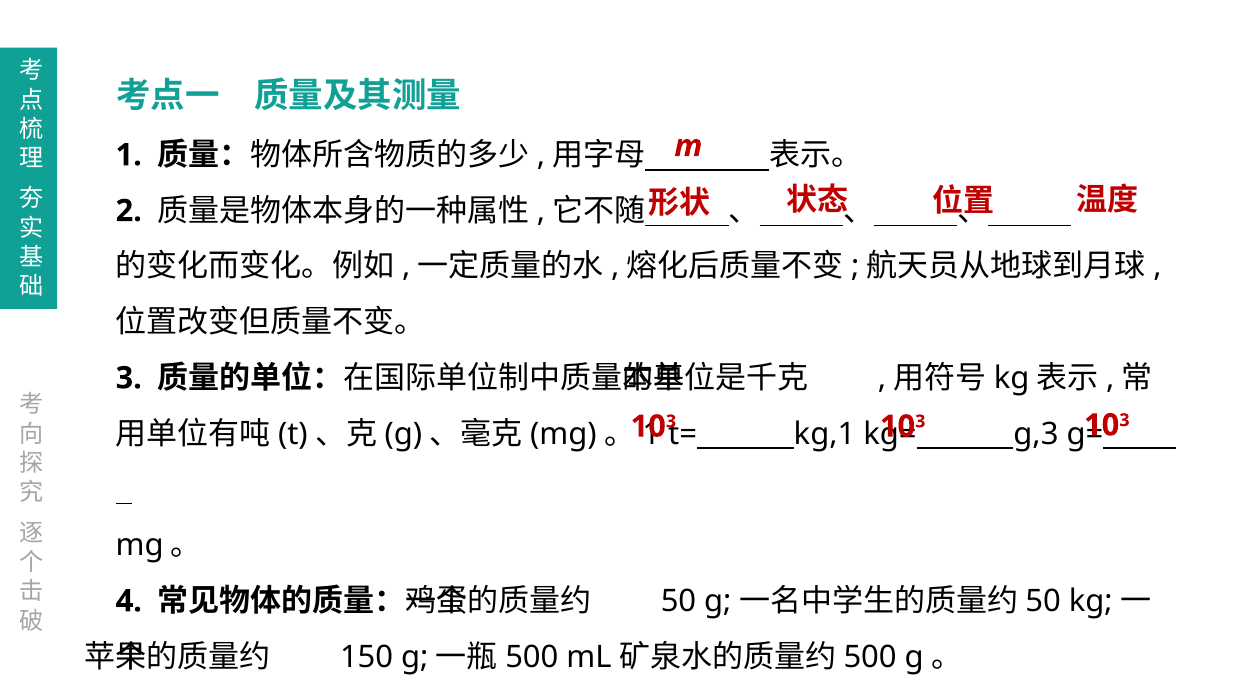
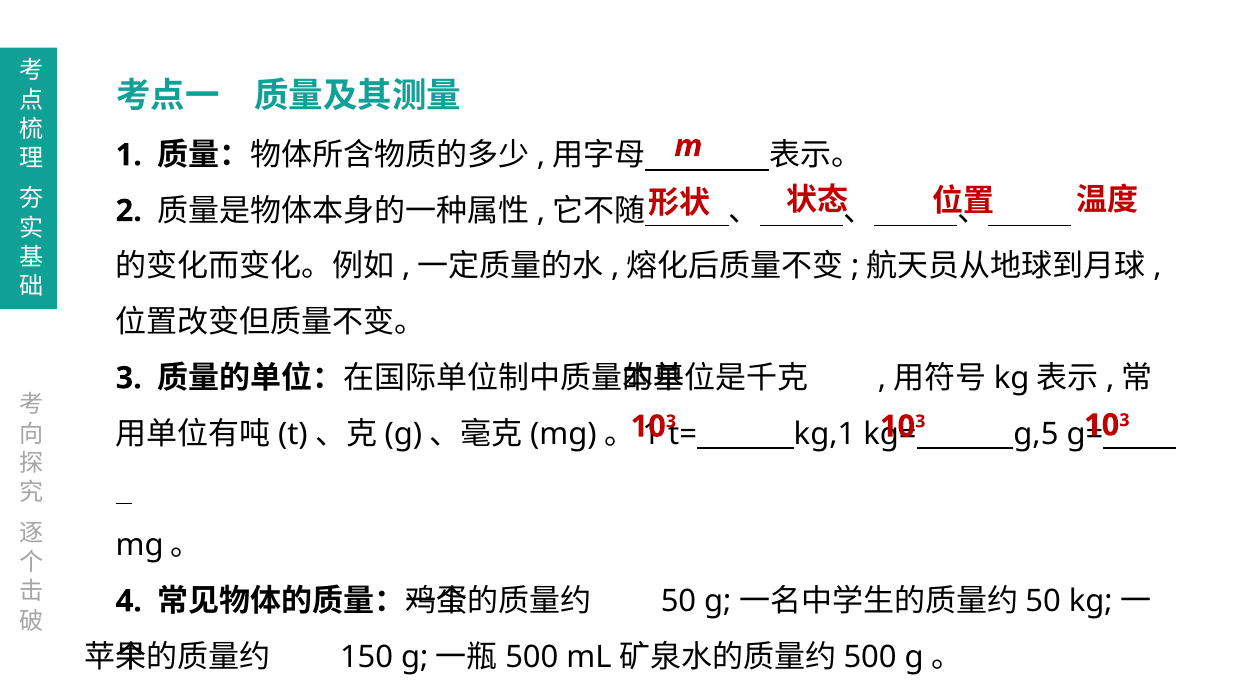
g,3: g,3 -> g,5
